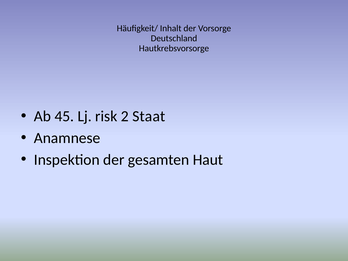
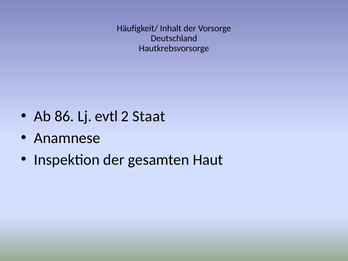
45: 45 -> 86
risk: risk -> evtl
